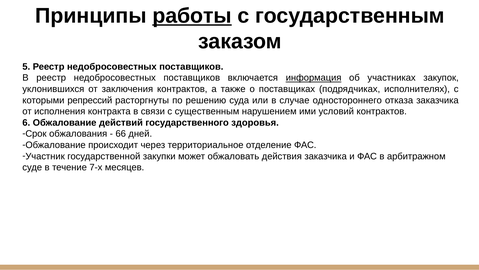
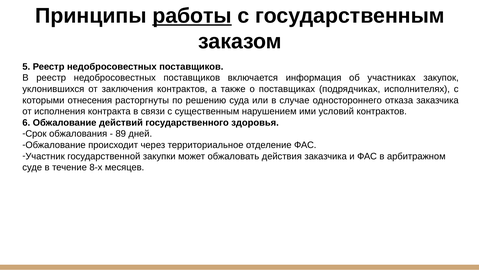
информация underline: present -> none
репрессий: репрессий -> отнесения
66: 66 -> 89
7-х: 7-х -> 8-х
